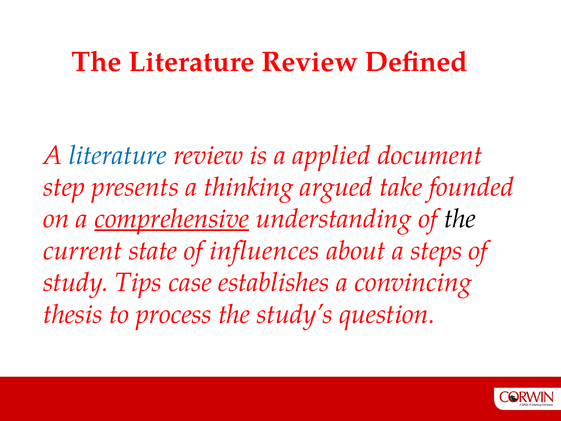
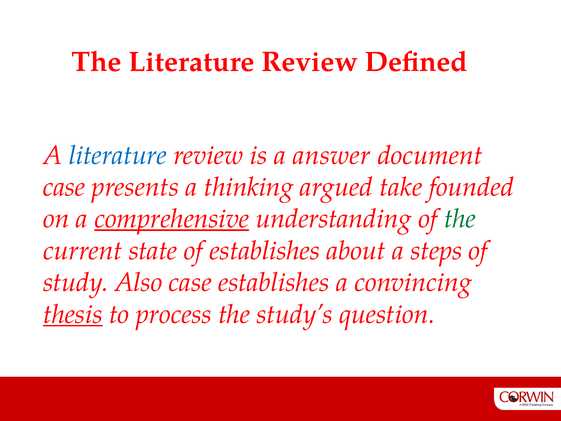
applied: applied -> answer
step at (64, 187): step -> case
the at (460, 219) colour: black -> green
of influences: influences -> establishes
Tips: Tips -> Also
thesis underline: none -> present
